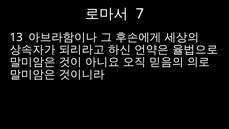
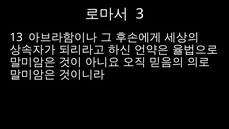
7: 7 -> 3
